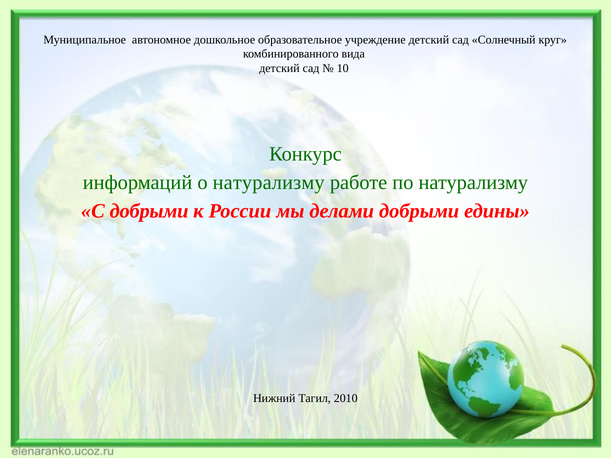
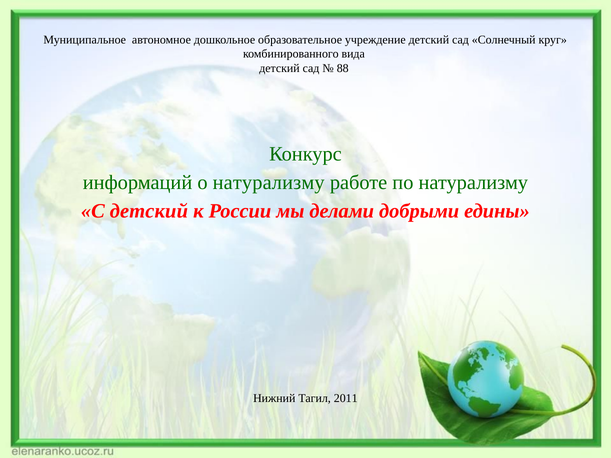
10: 10 -> 88
С добрыми: добрыми -> детский
2010: 2010 -> 2011
